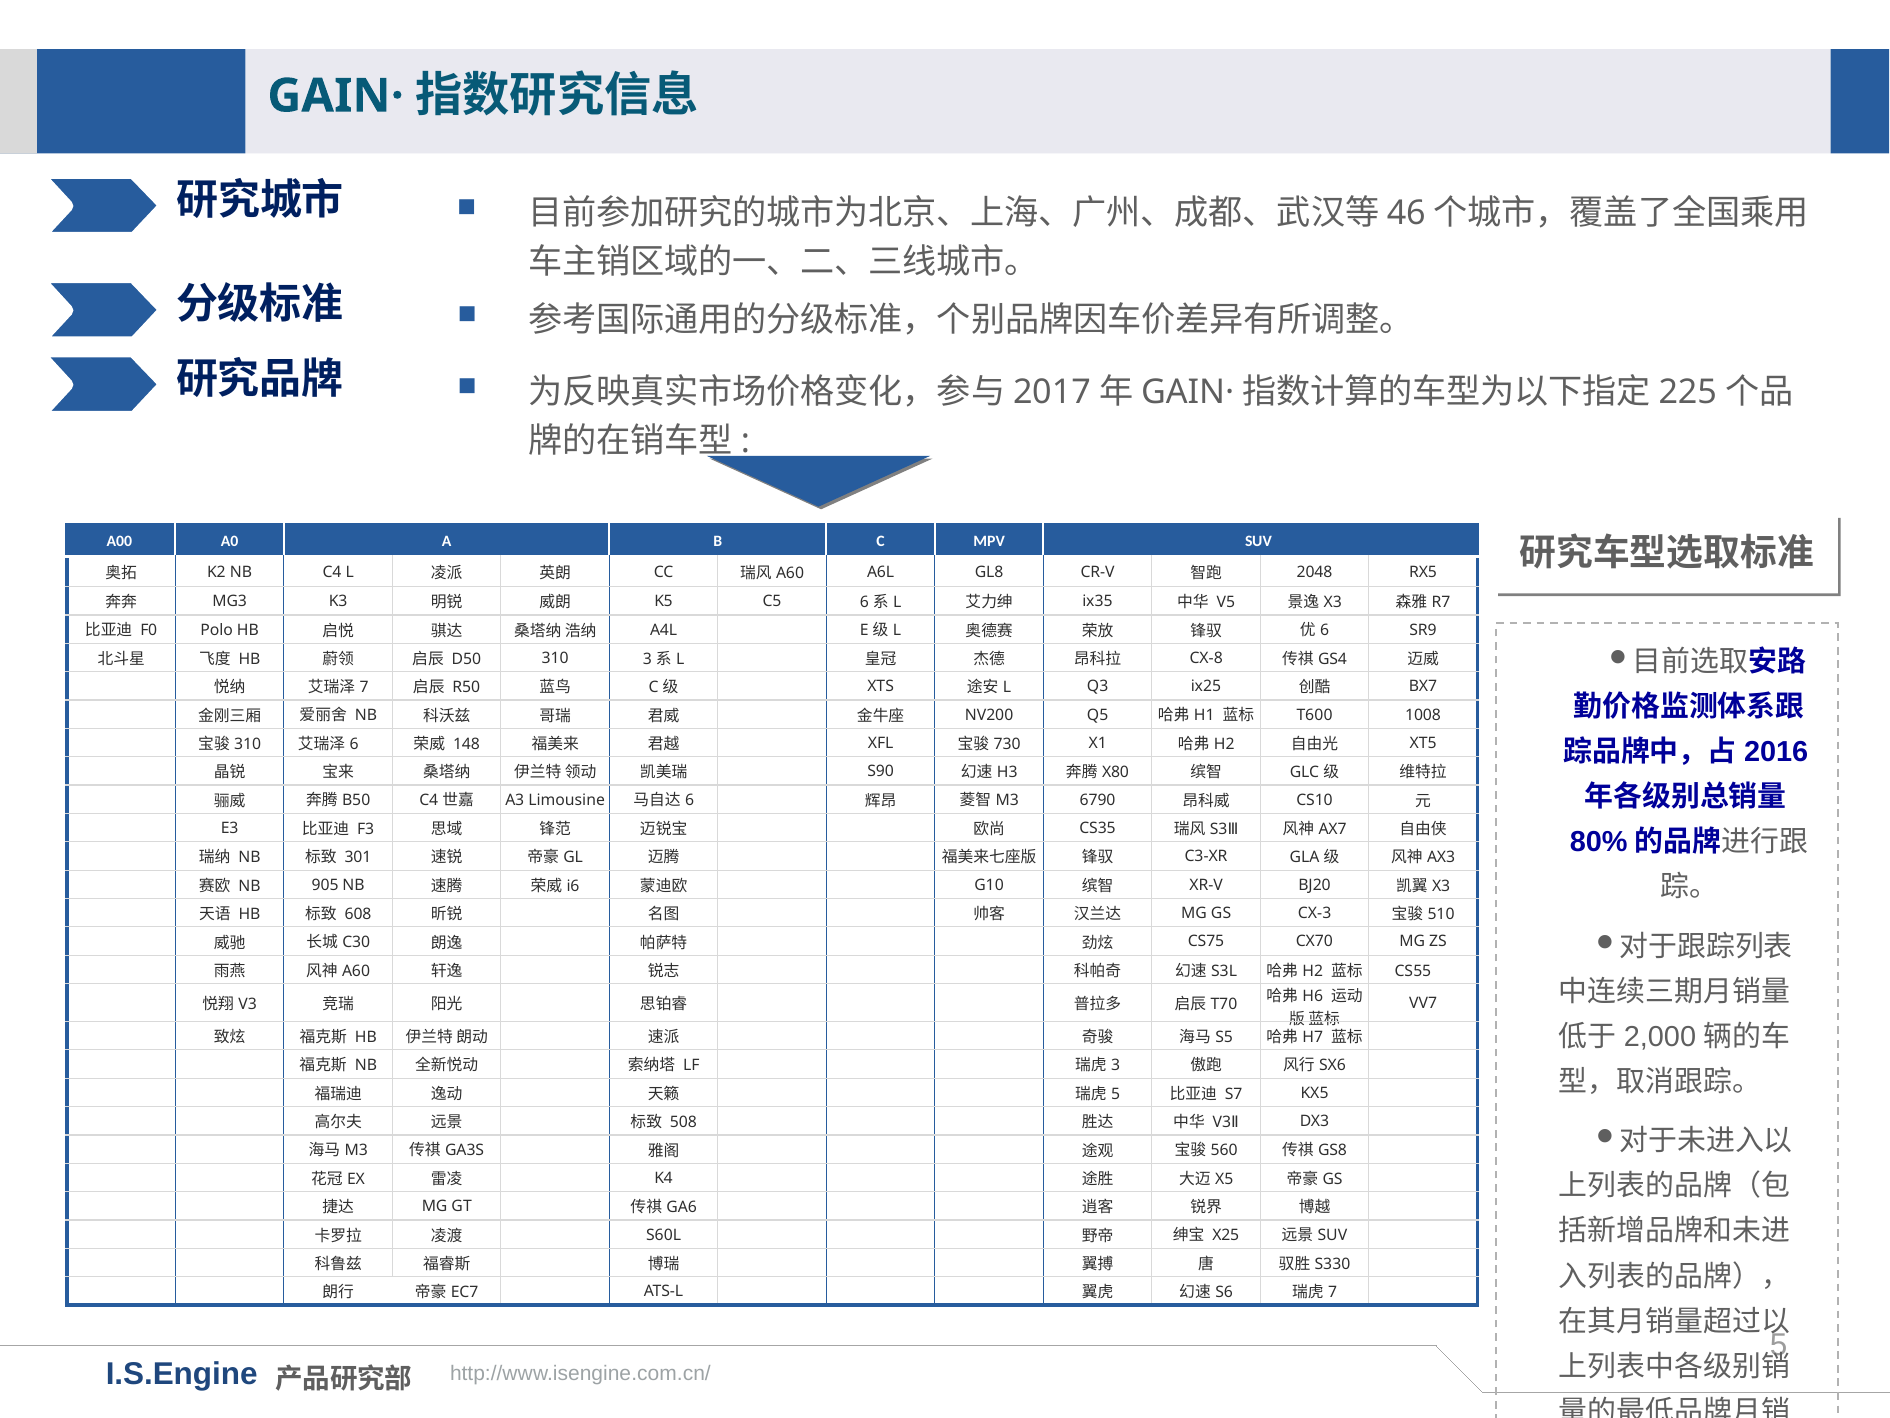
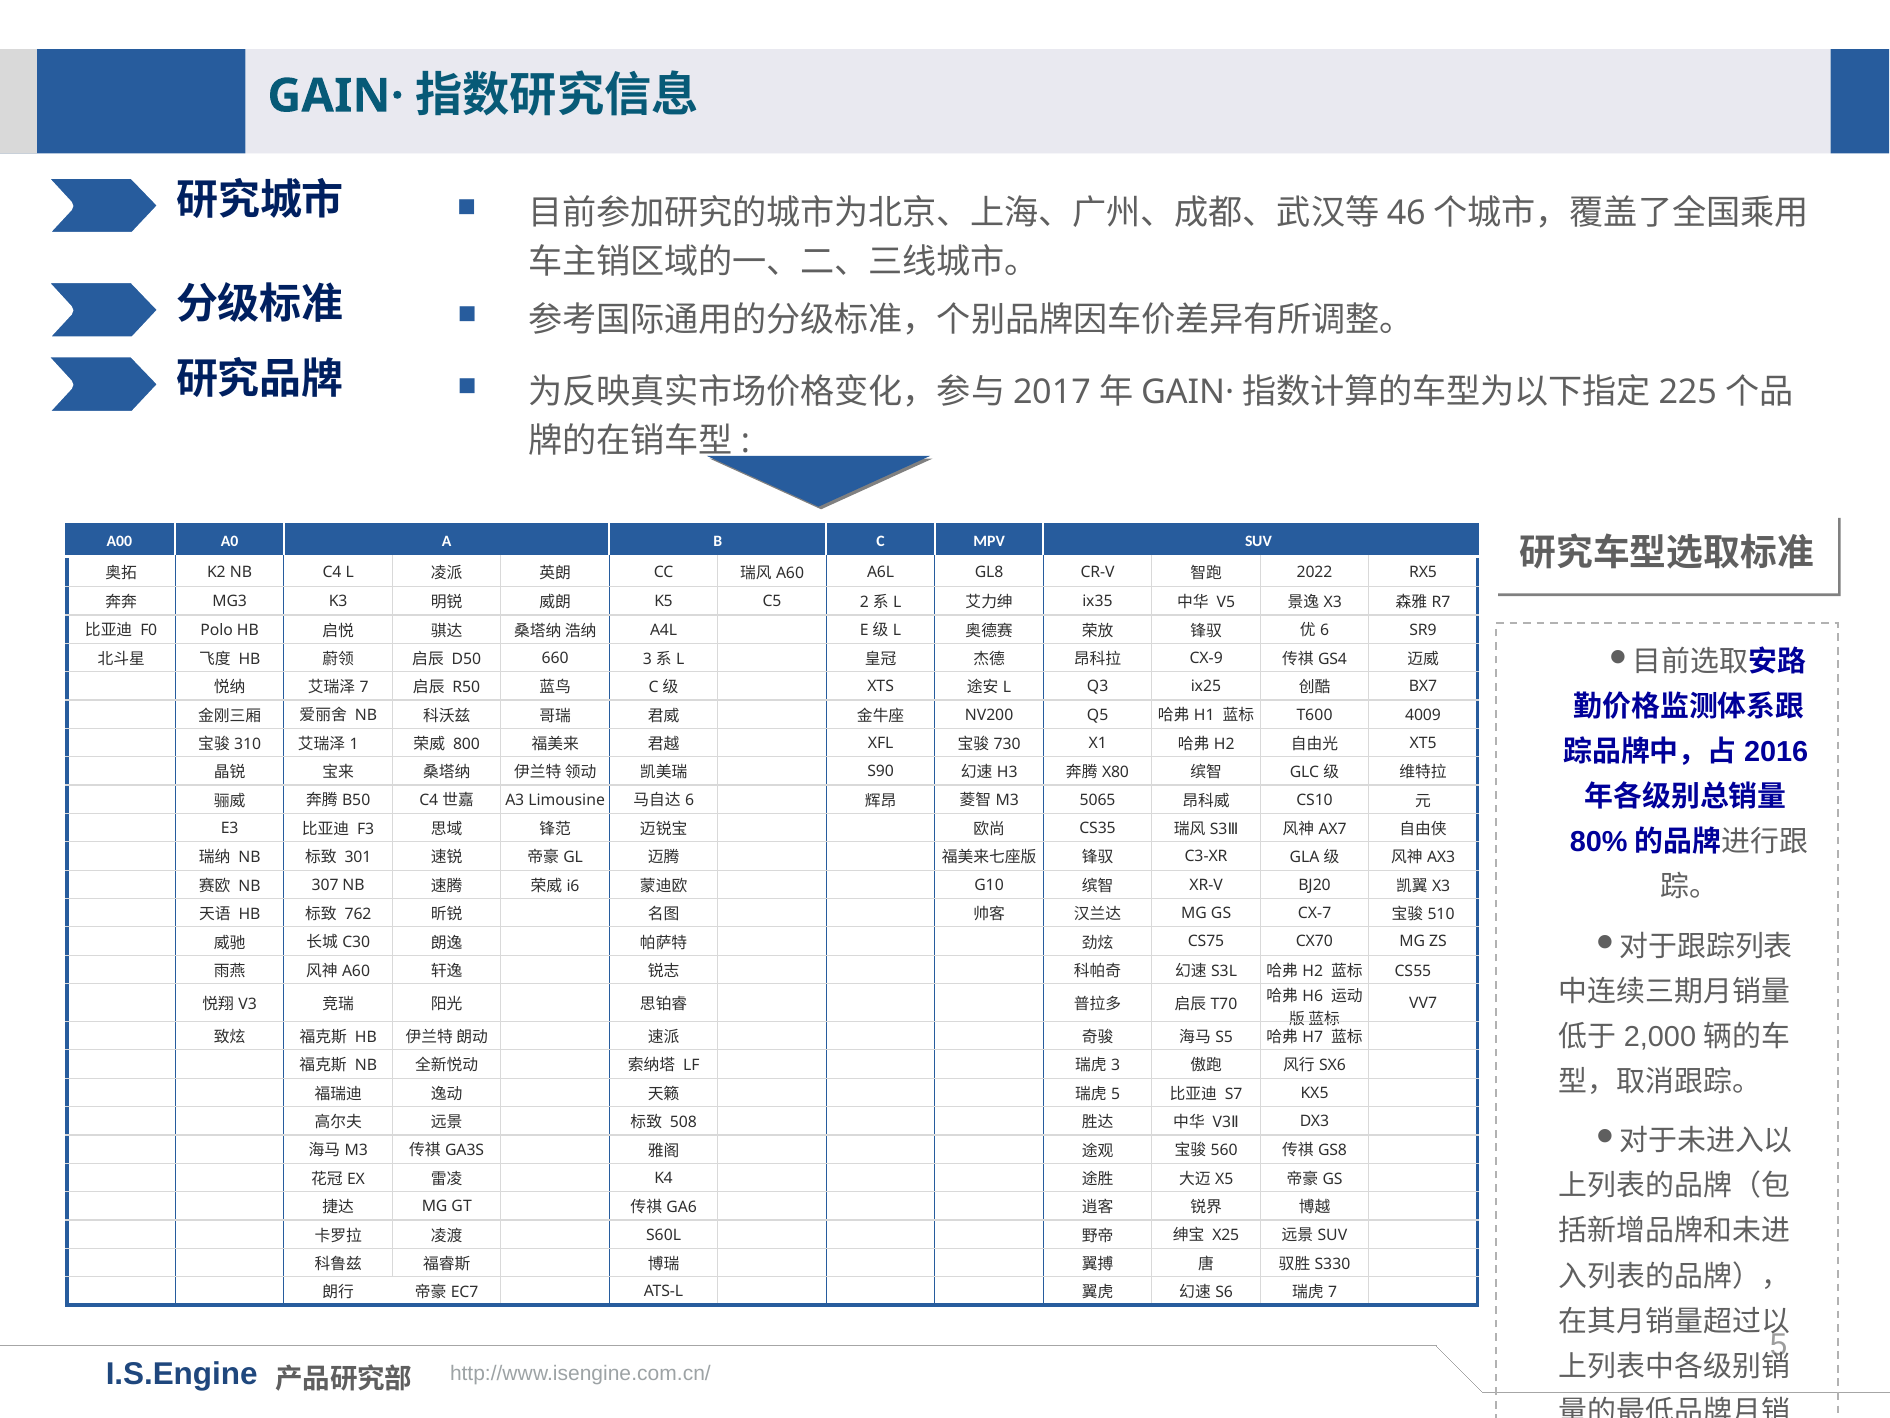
2048: 2048 -> 2022
C5 6: 6 -> 2
D50 310: 310 -> 660
CX-8: CX-8 -> CX-9
1008: 1008 -> 4009
6 at (354, 744): 6 -> 1
148: 148 -> 800
6790: 6790 -> 5065
905: 905 -> 307
608: 608 -> 762
CX-3: CX-3 -> CX-7
